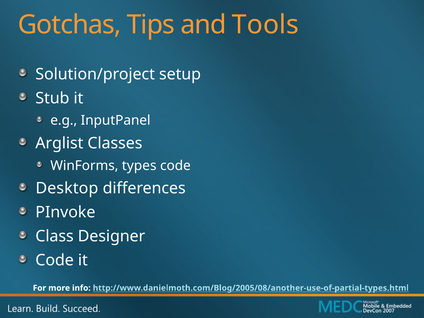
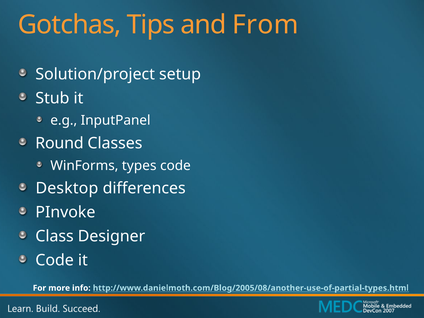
Tools: Tools -> From
Arglist: Arglist -> Round
